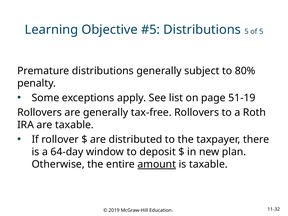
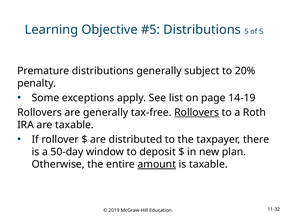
80%: 80% -> 20%
51-19: 51-19 -> 14-19
Rollovers at (197, 112) underline: none -> present
64-day: 64-day -> 50-day
